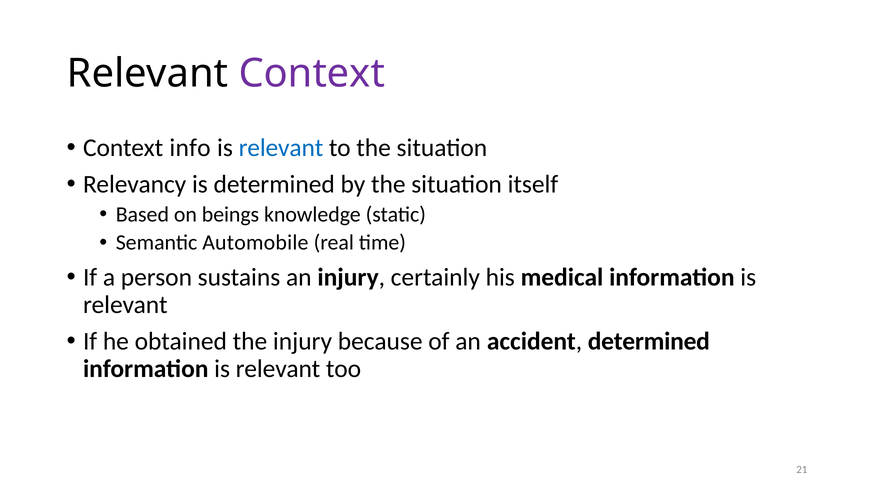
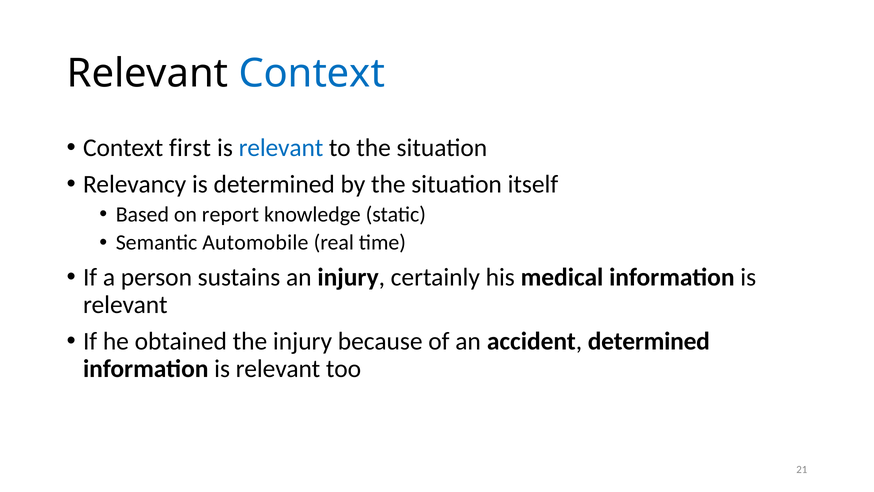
Context at (312, 73) colour: purple -> blue
info: info -> first
beings: beings -> report
